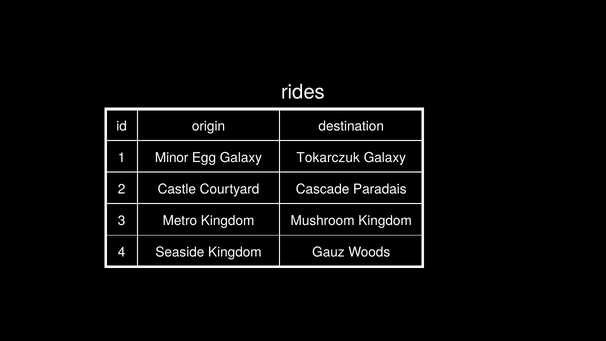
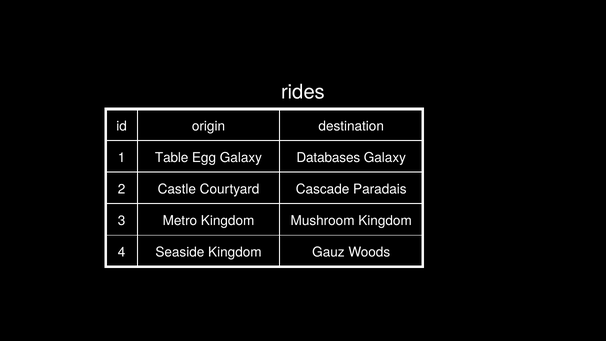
Minor: Minor -> Table
Tokarczuk: Tokarczuk -> Databases
